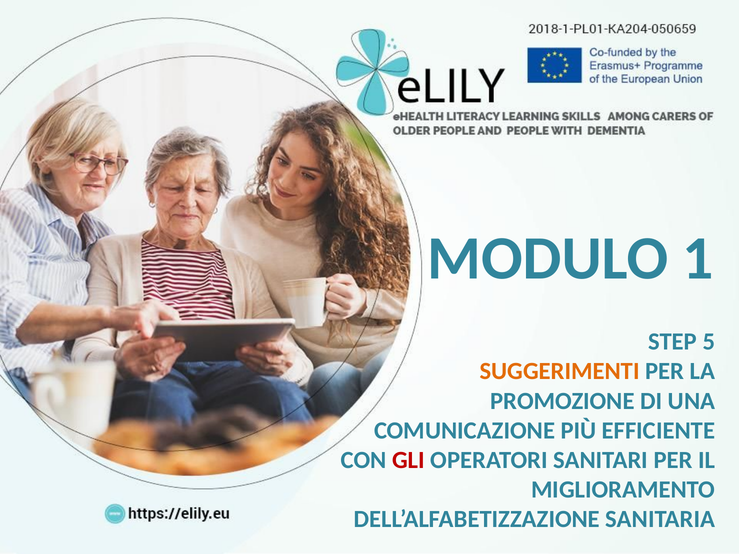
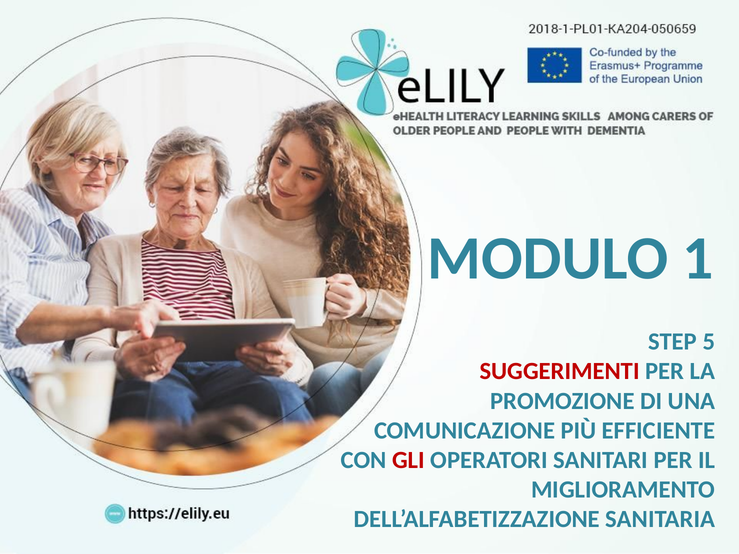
SUGGERIMENTI colour: orange -> red
